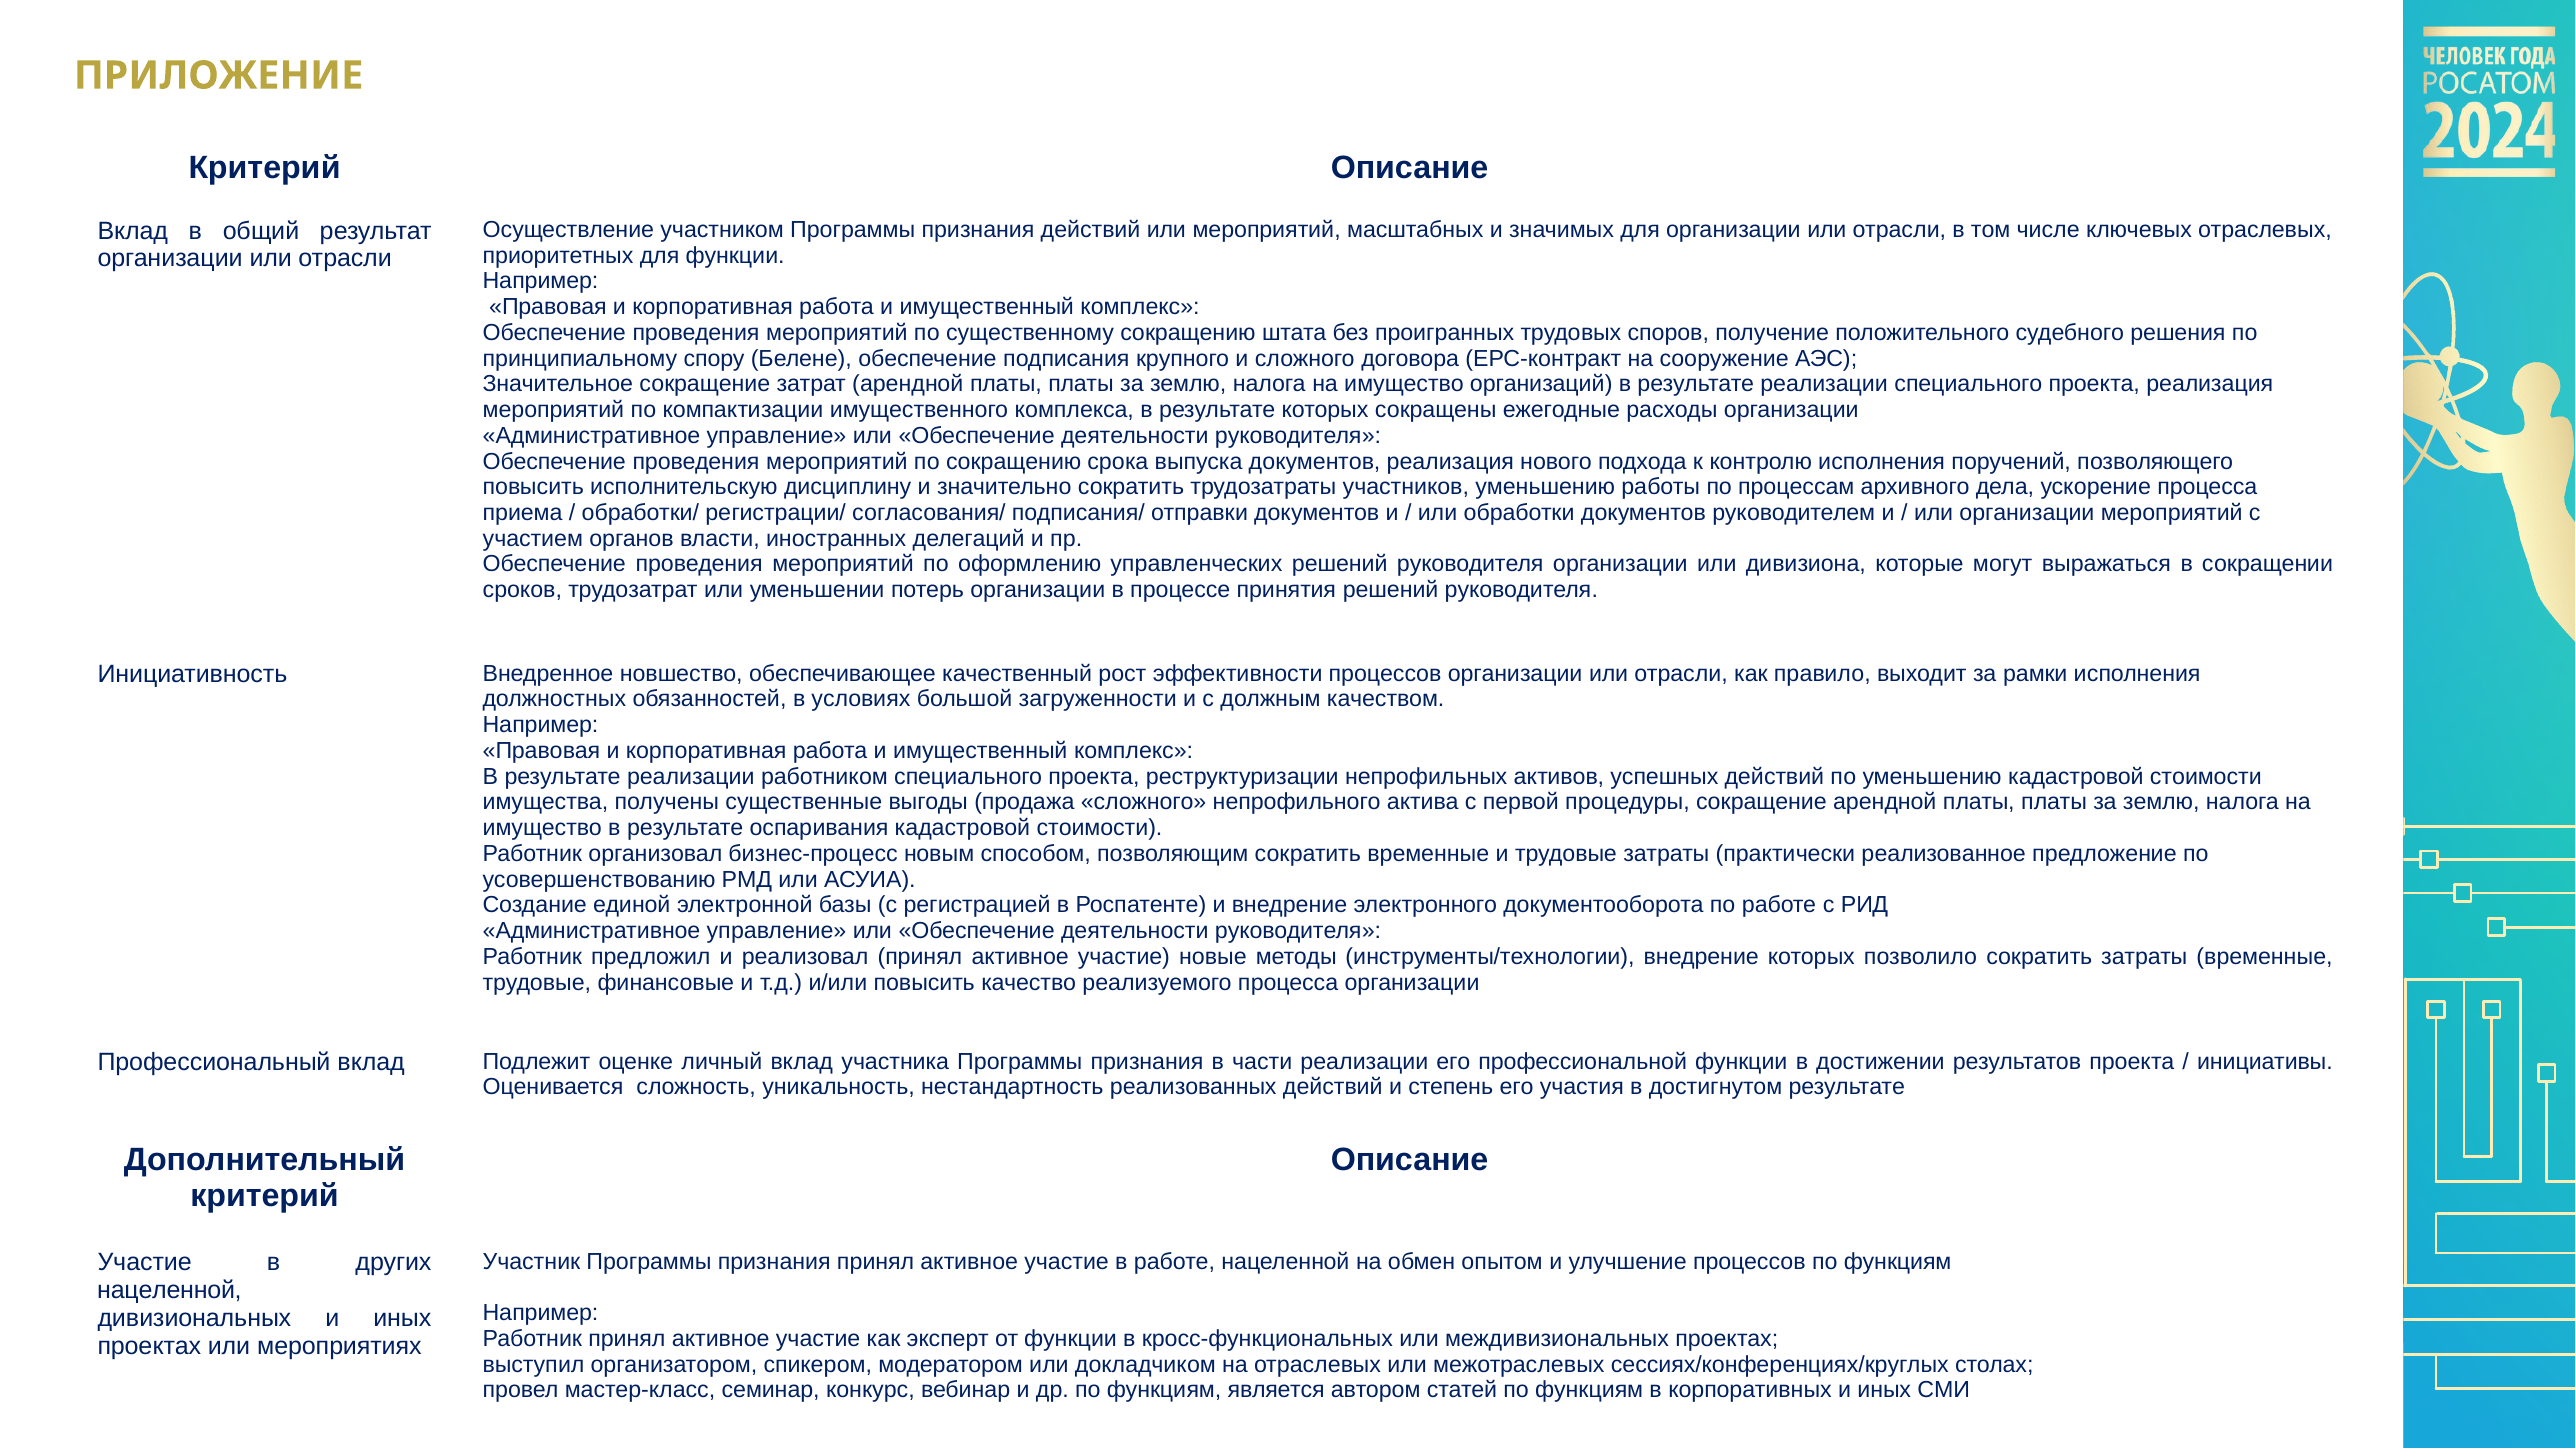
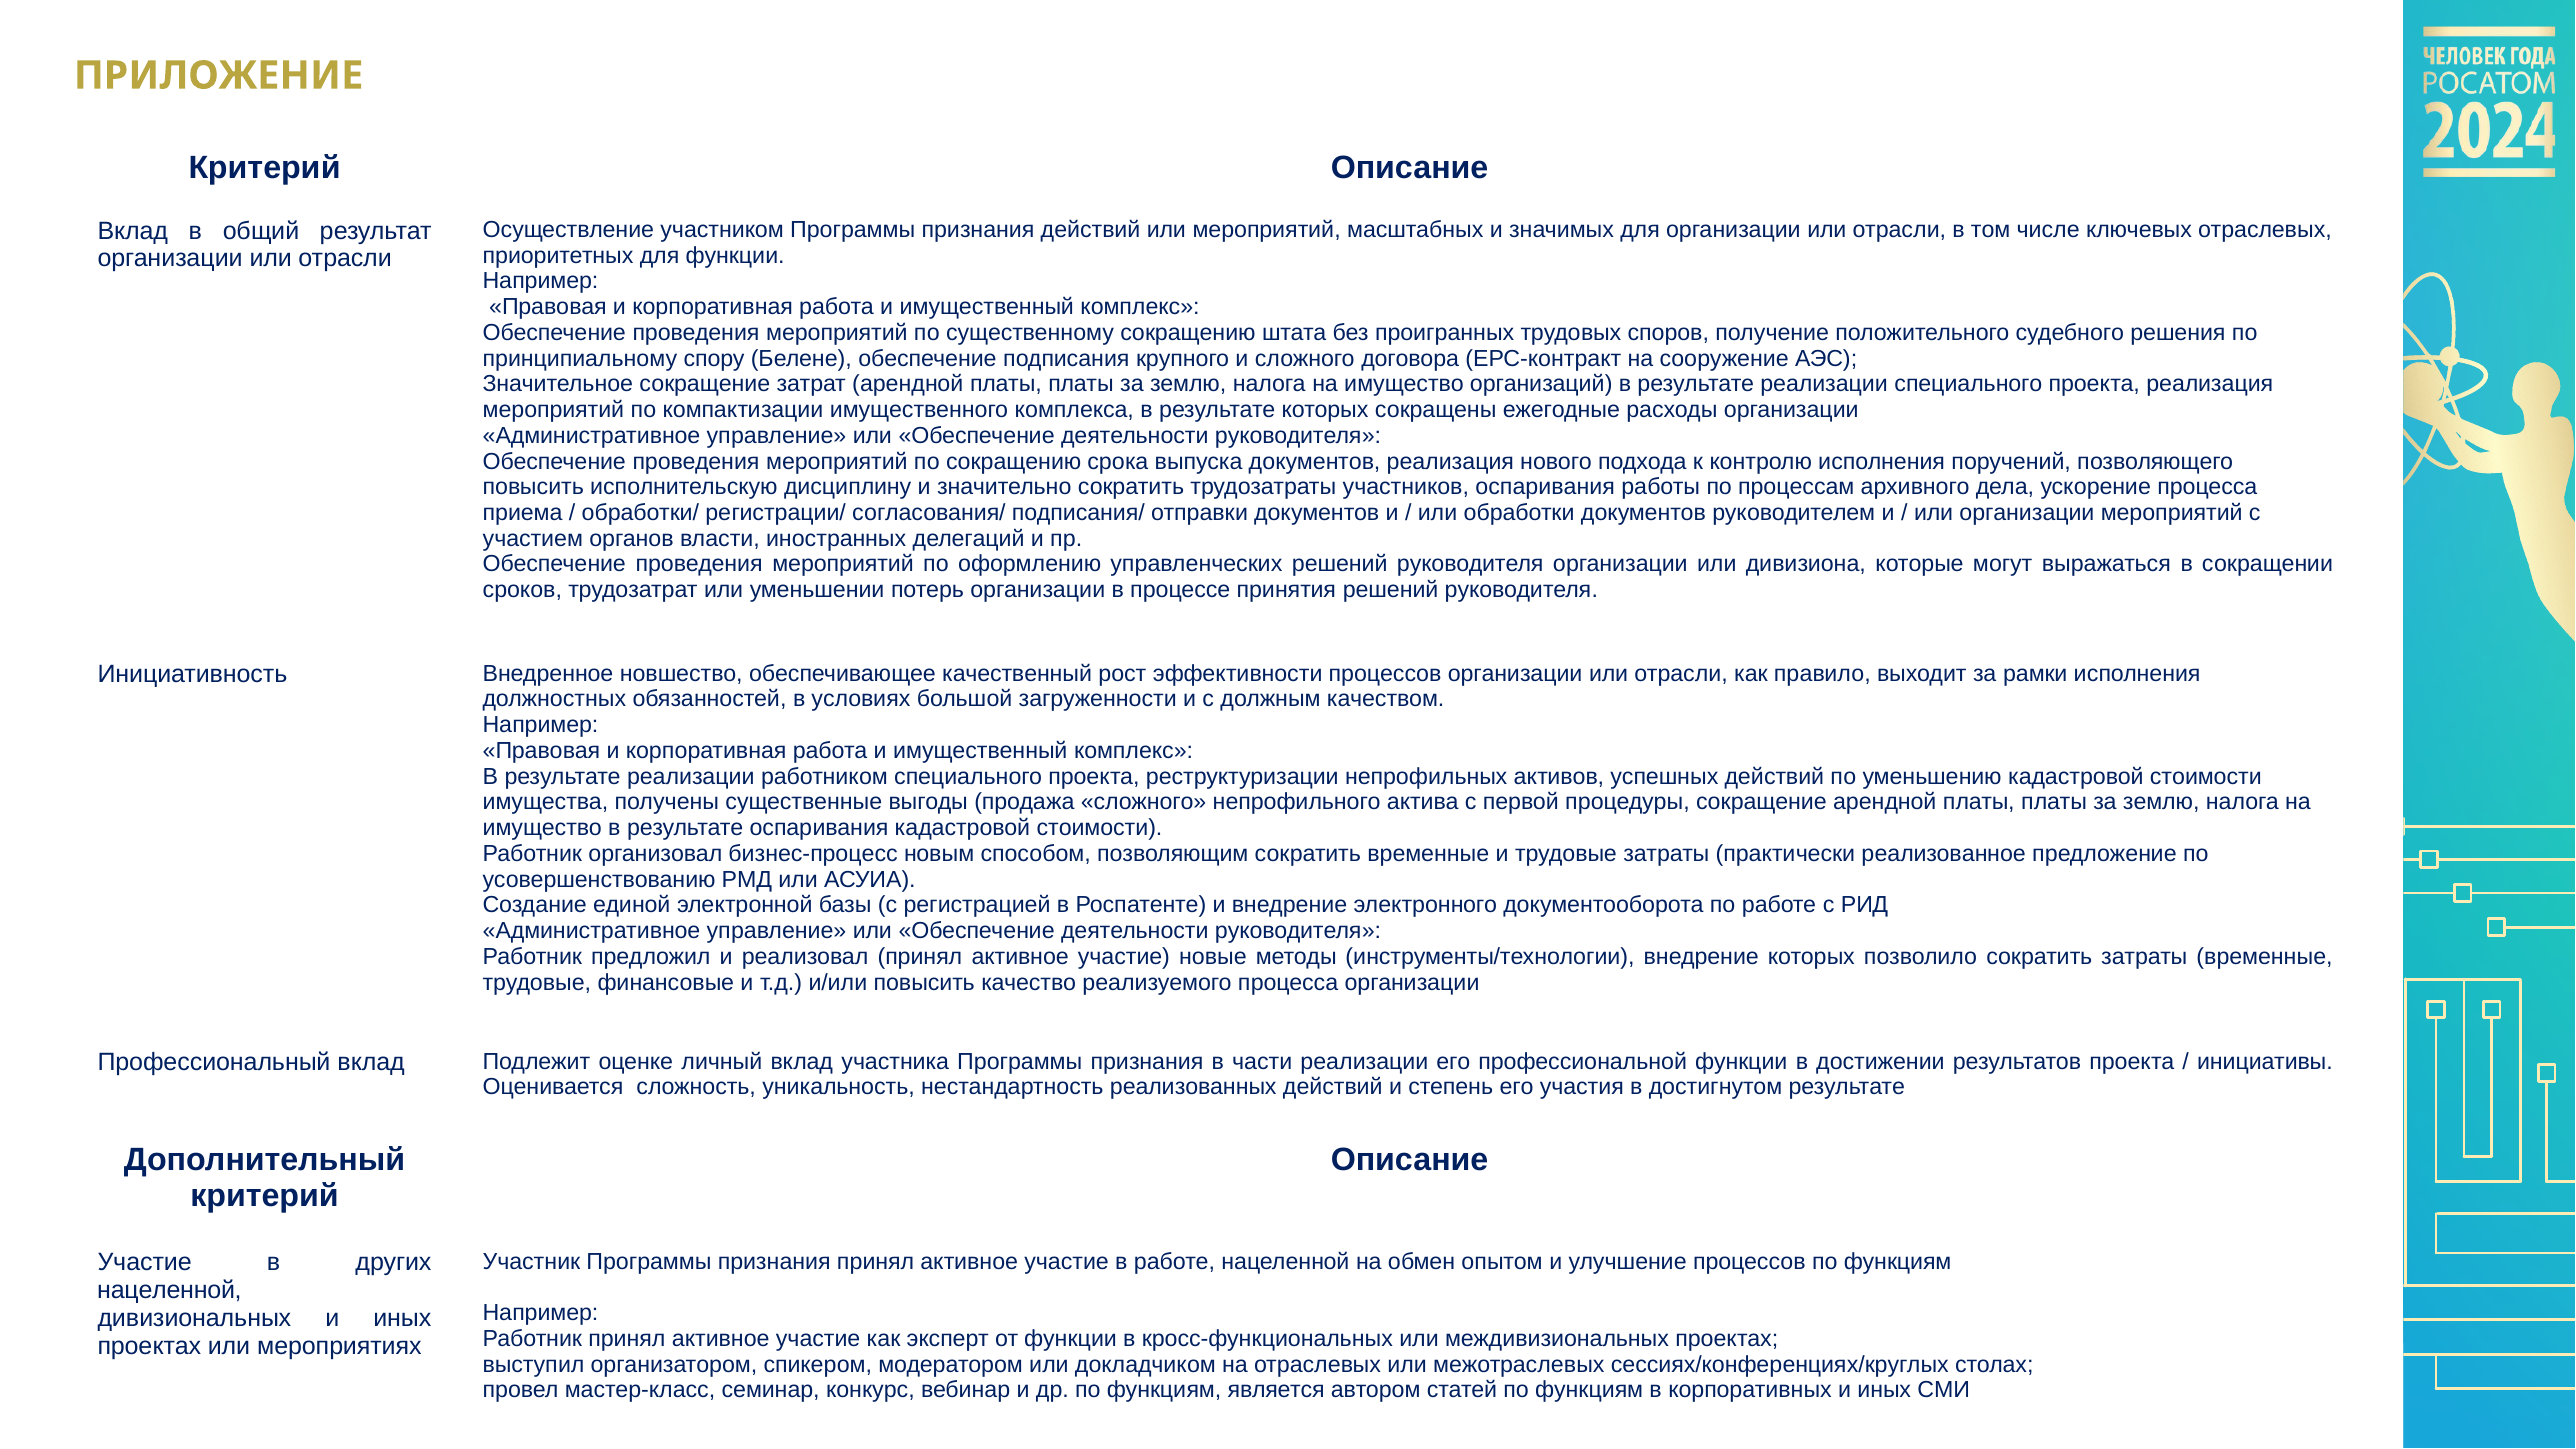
участников уменьшению: уменьшению -> оспаривания
